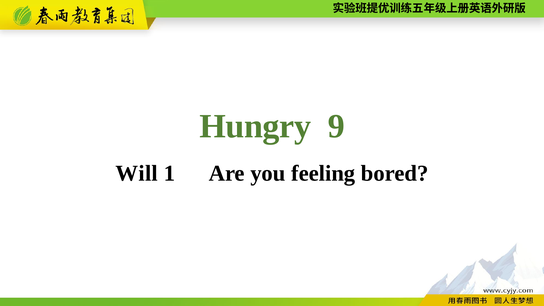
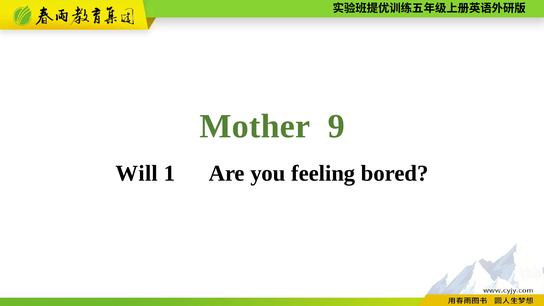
Hungry: Hungry -> Mother
